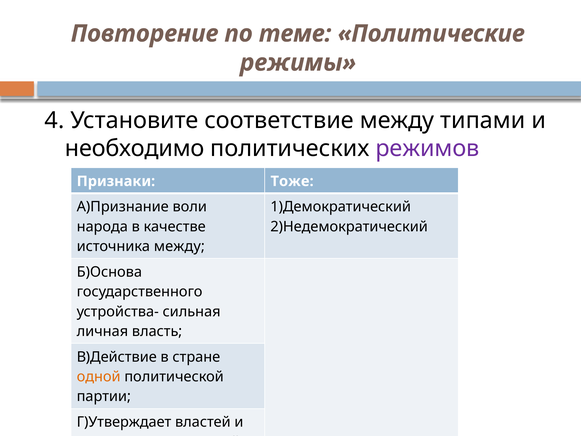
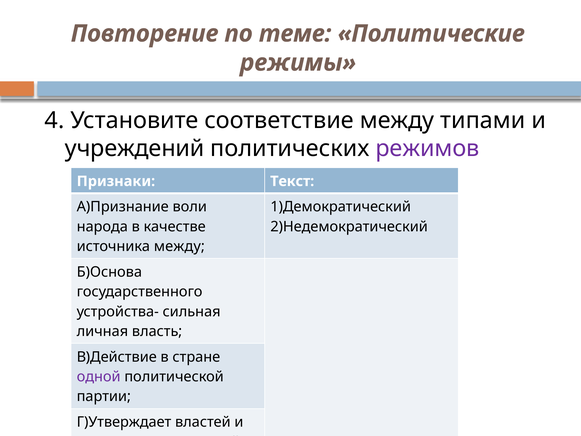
необходимо: необходимо -> учреждений
Тоже: Тоже -> Текст
одной colour: orange -> purple
